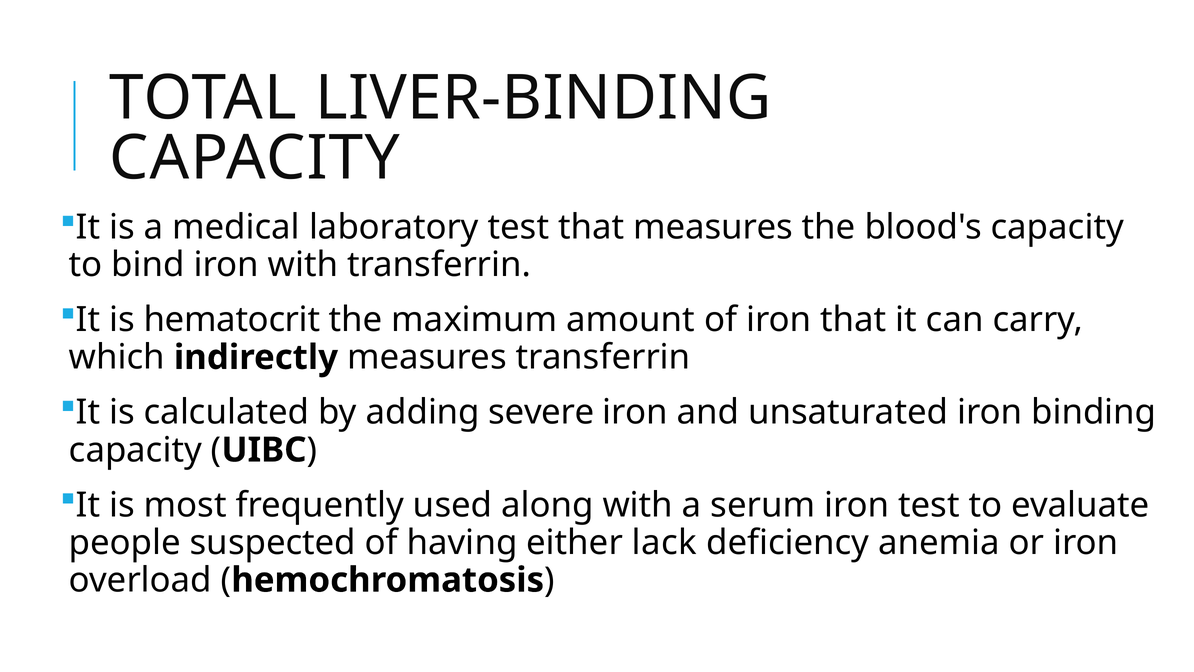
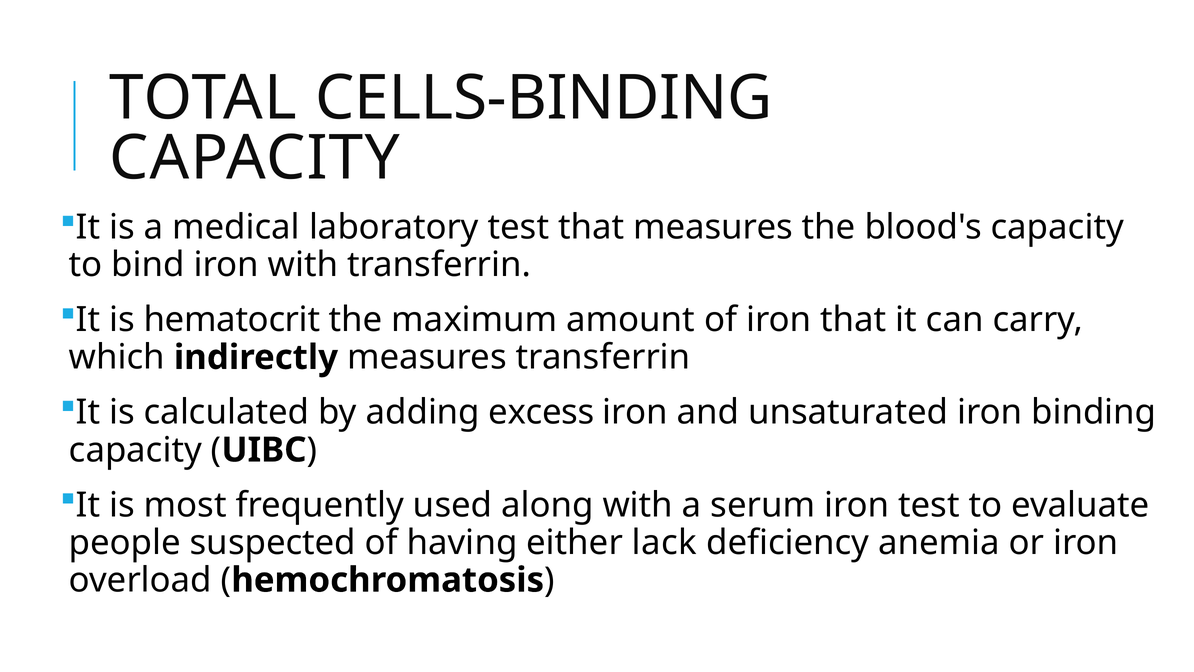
LIVER-BINDING: LIVER-BINDING -> CELLS-BINDING
severe: severe -> excess
